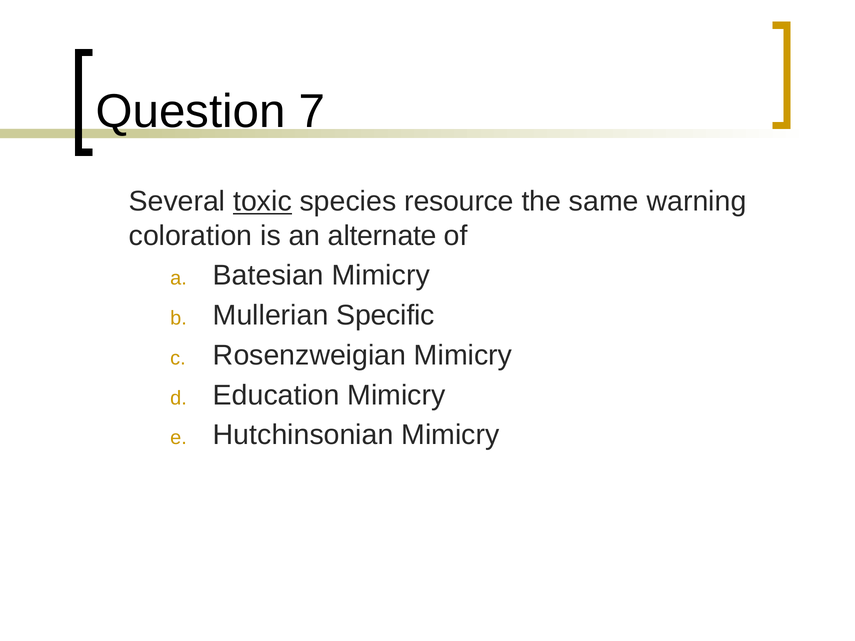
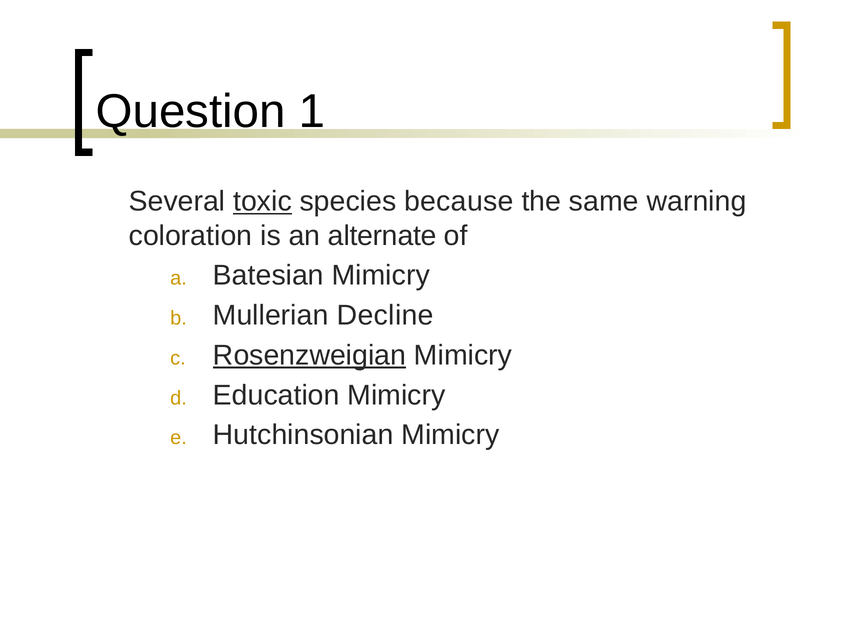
7: 7 -> 1
resource: resource -> because
Specific: Specific -> Decline
Rosenzweigian underline: none -> present
